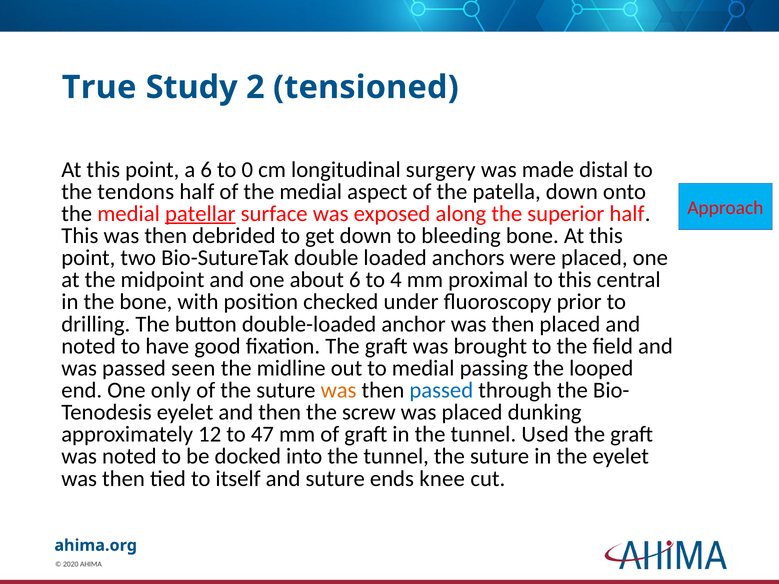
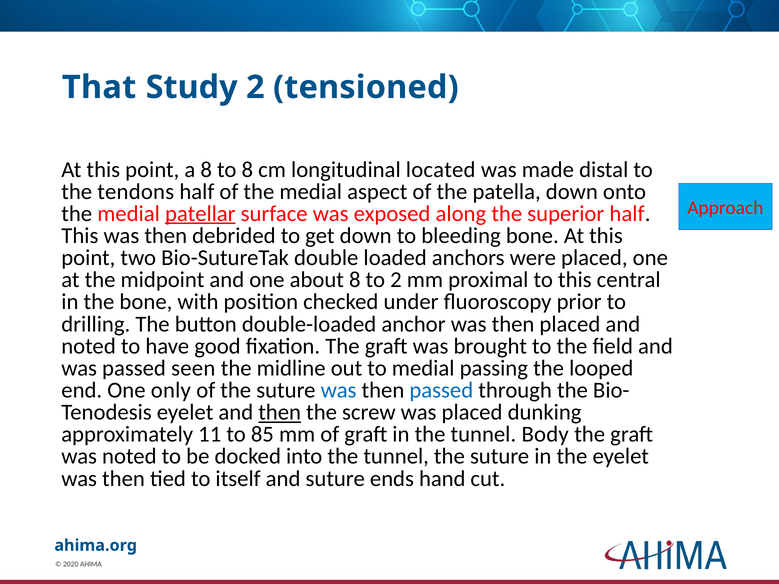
True: True -> That
a 6: 6 -> 8
to 0: 0 -> 8
surgery: surgery -> located
about 6: 6 -> 8
to 4: 4 -> 2
was at (339, 390) colour: orange -> blue
then at (280, 412) underline: none -> present
12: 12 -> 11
47: 47 -> 85
Used: Used -> Body
knee: knee -> hand
